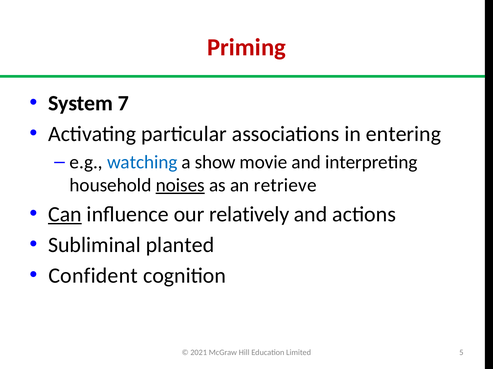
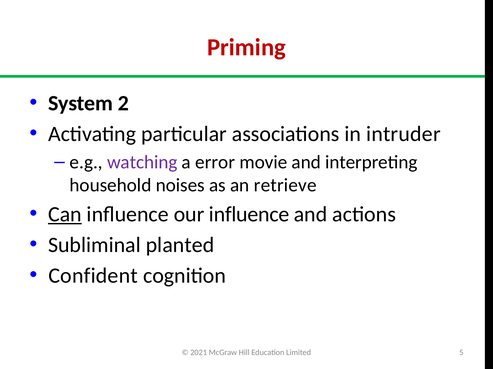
7: 7 -> 2
entering: entering -> intruder
watching colour: blue -> purple
show: show -> error
noises underline: present -> none
our relatively: relatively -> influence
